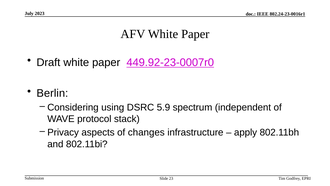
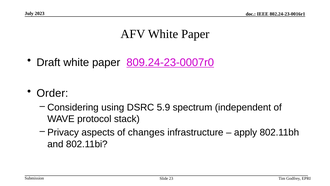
449.92-23-0007r0: 449.92-23-0007r0 -> 809.24-23-0007r0
Berlin: Berlin -> Order
